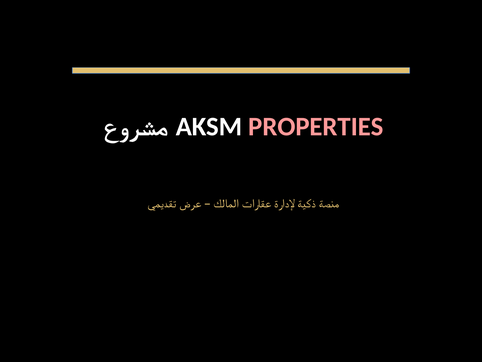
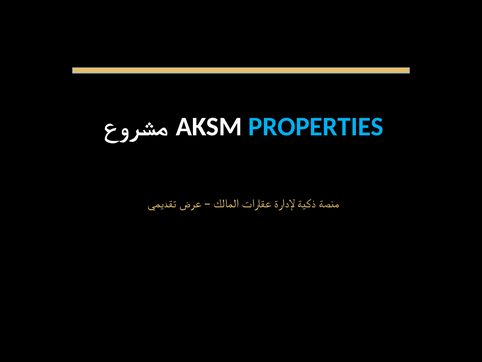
PROPERTIES colour: pink -> light blue
